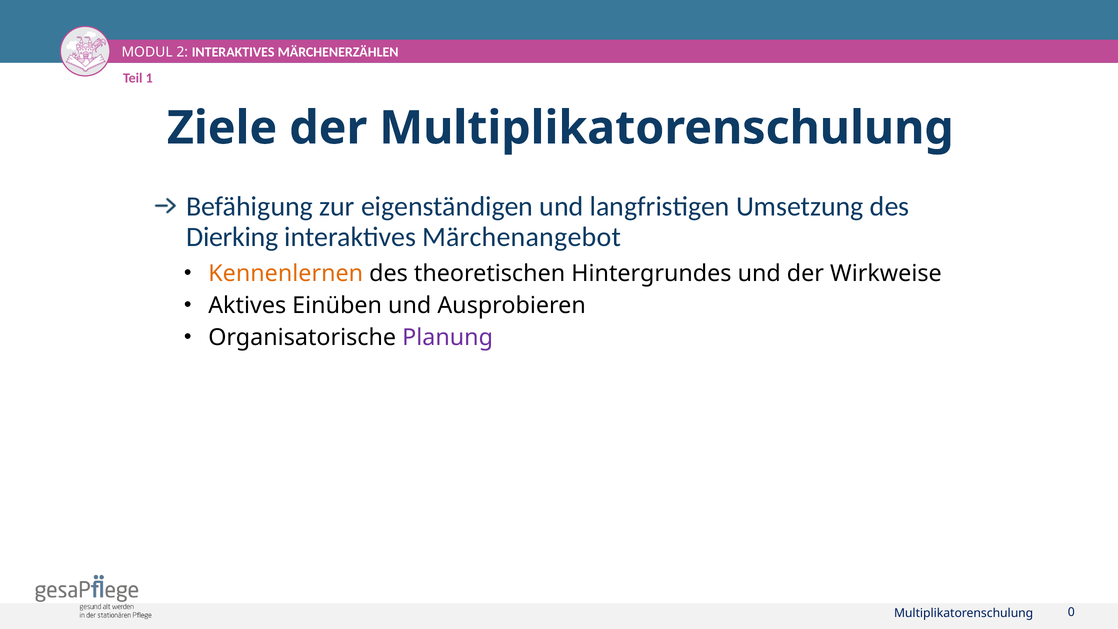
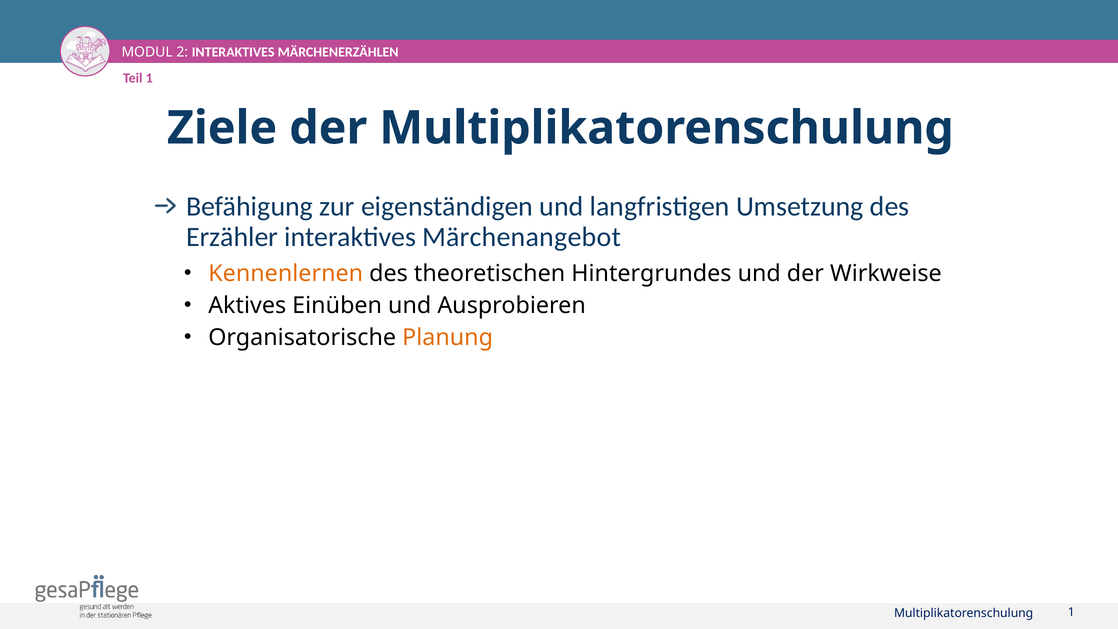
Dierking: Dierking -> Erzähler
Planung colour: purple -> orange
Multiplikatorenschulung 0: 0 -> 1
